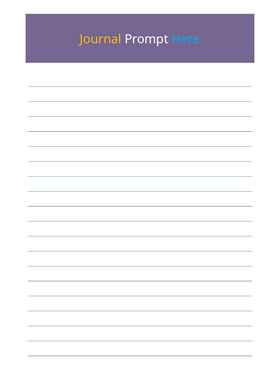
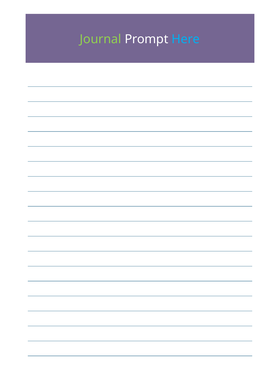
Journal colour: yellow -> light green
